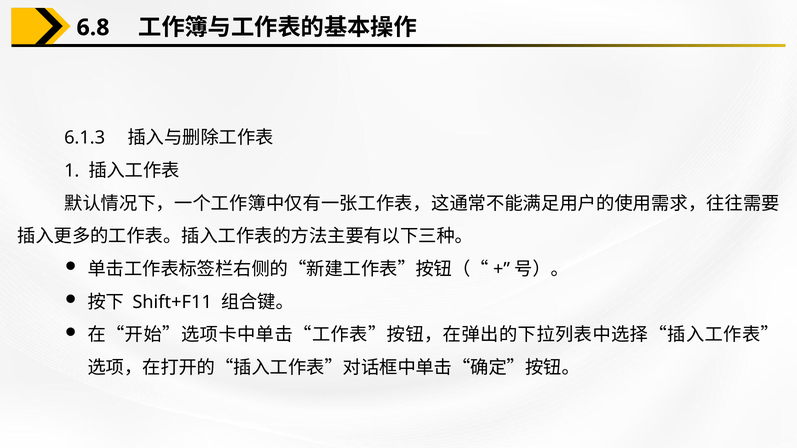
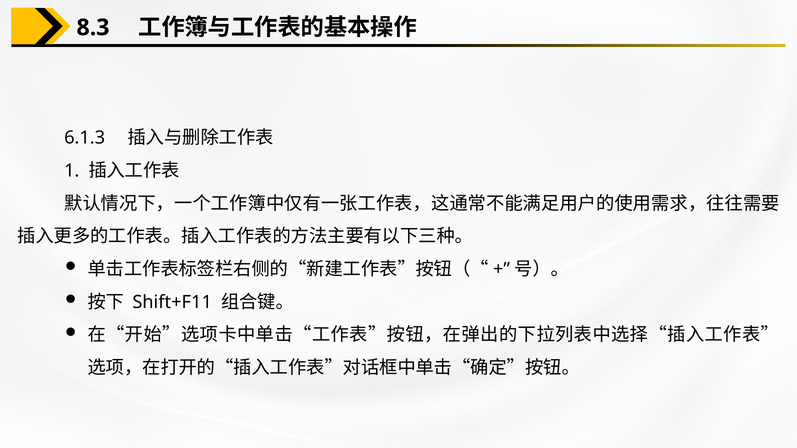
6.8: 6.8 -> 8.3
